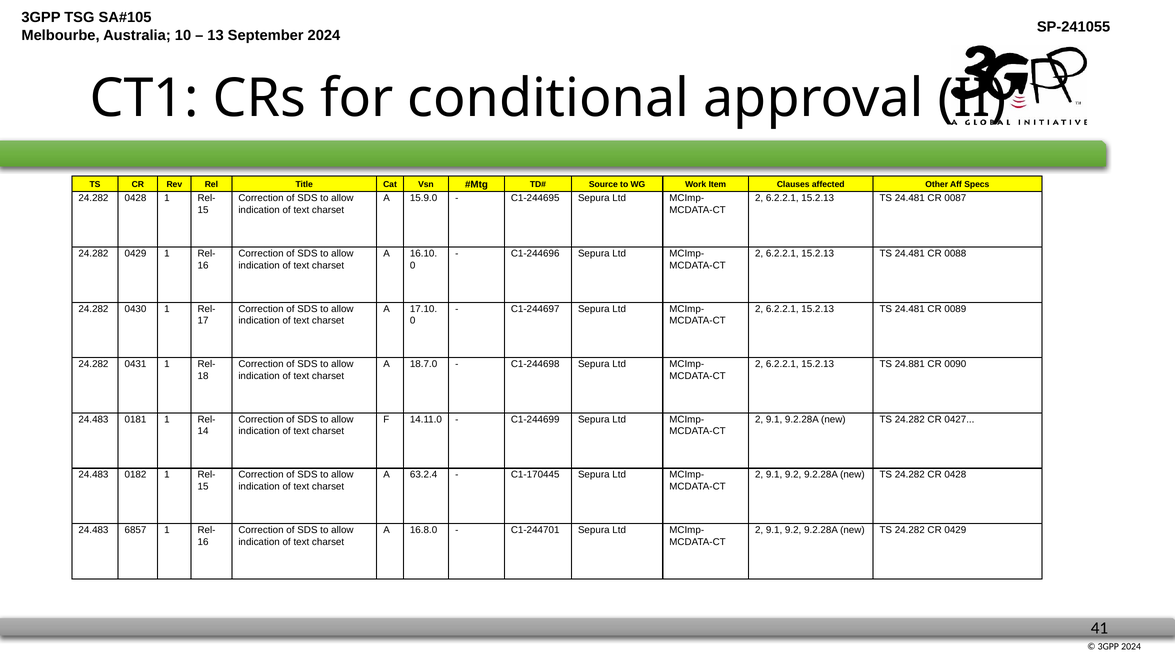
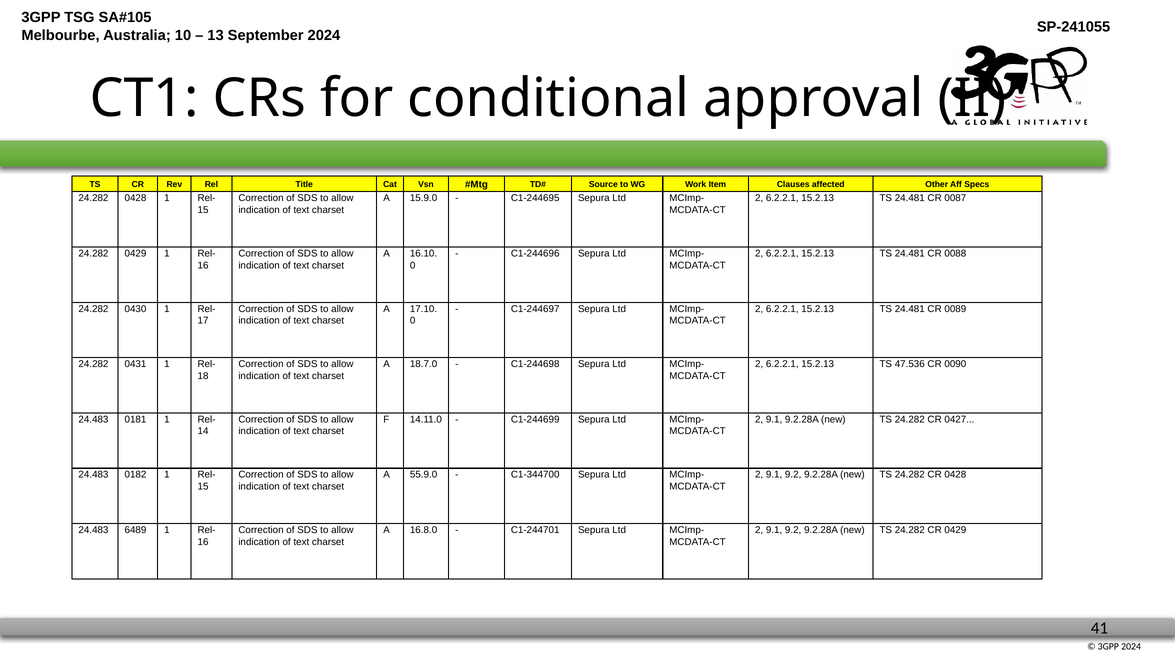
24.881: 24.881 -> 47.536
63.2.4: 63.2.4 -> 55.9.0
C1-170445: C1-170445 -> C1-344700
6857: 6857 -> 6489
